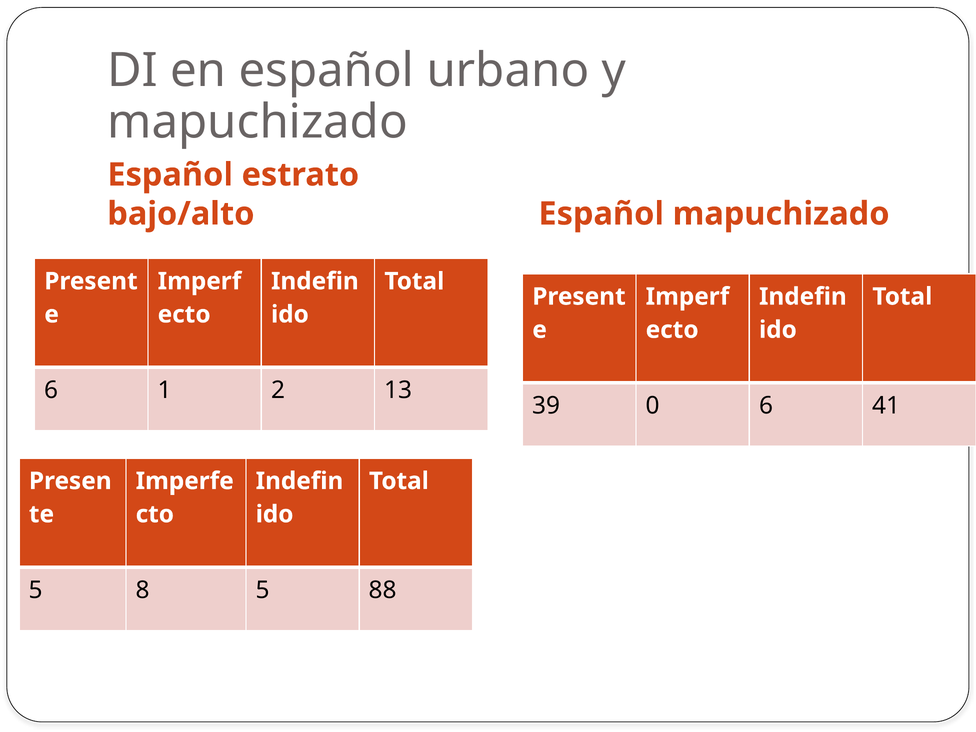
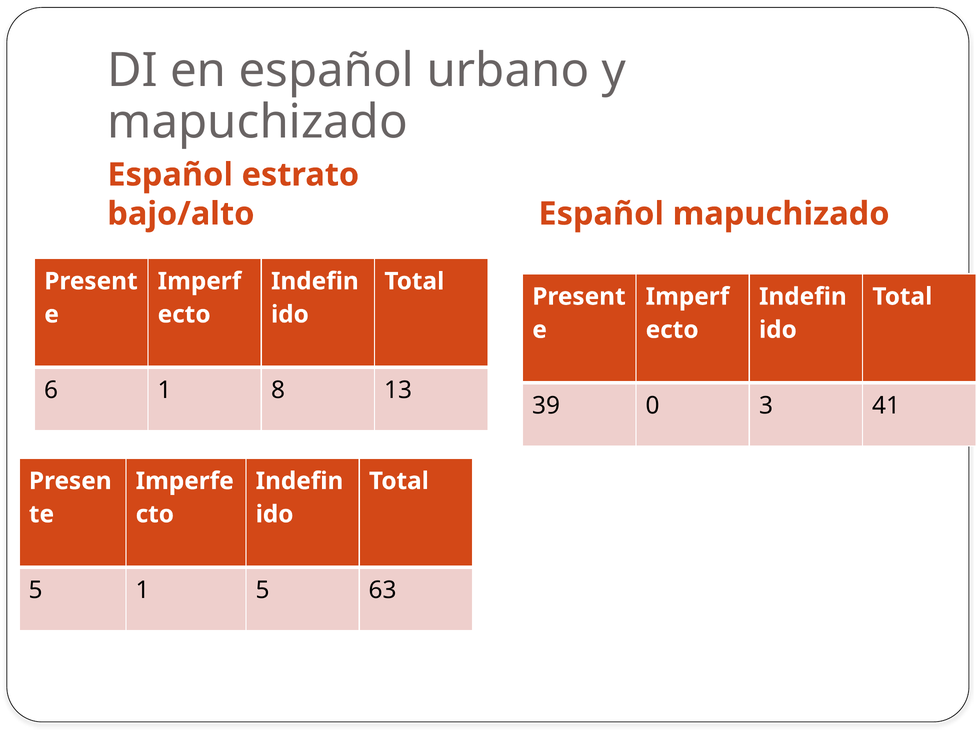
2: 2 -> 8
0 6: 6 -> 3
5 8: 8 -> 1
88: 88 -> 63
